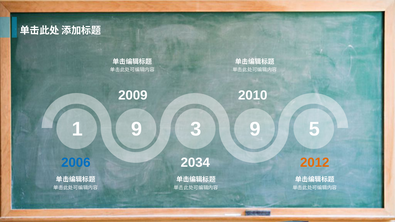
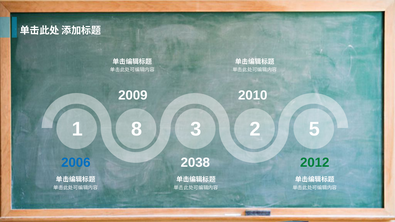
1 9: 9 -> 8
3 9: 9 -> 2
2034: 2034 -> 2038
2012 colour: orange -> green
